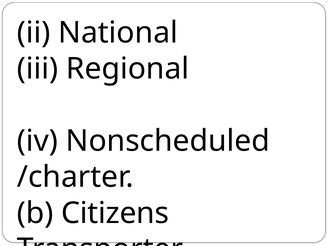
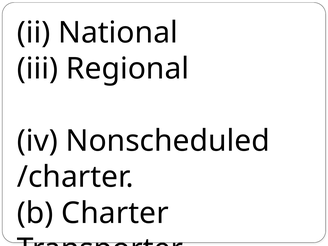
Citizens: Citizens -> Charter
